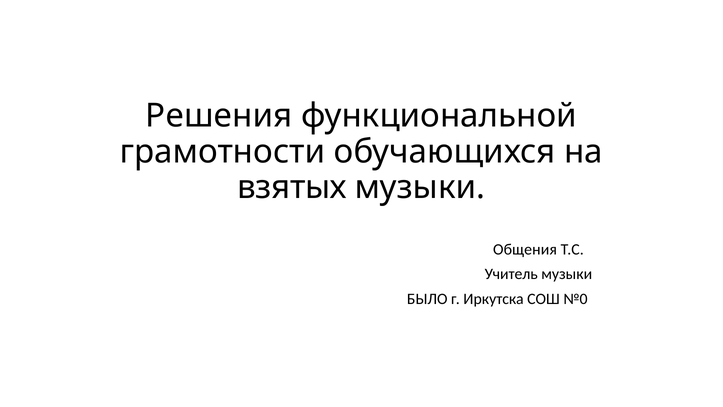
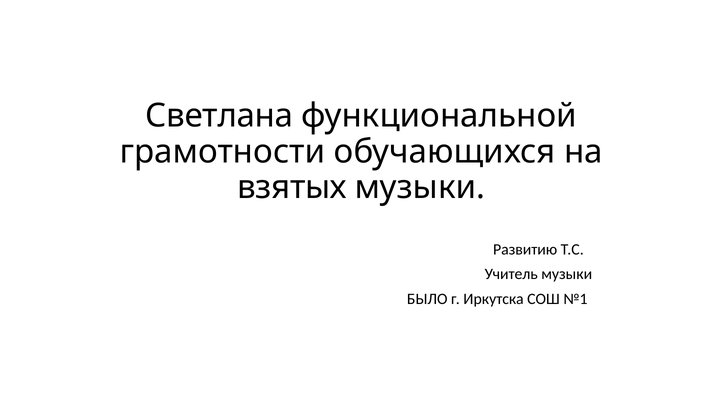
Решения: Решения -> Светлана
Общения: Общения -> Развитию
№0: №0 -> №1
